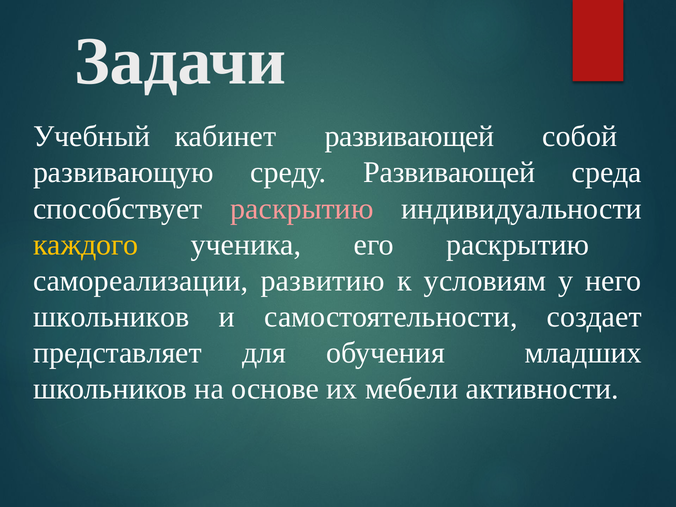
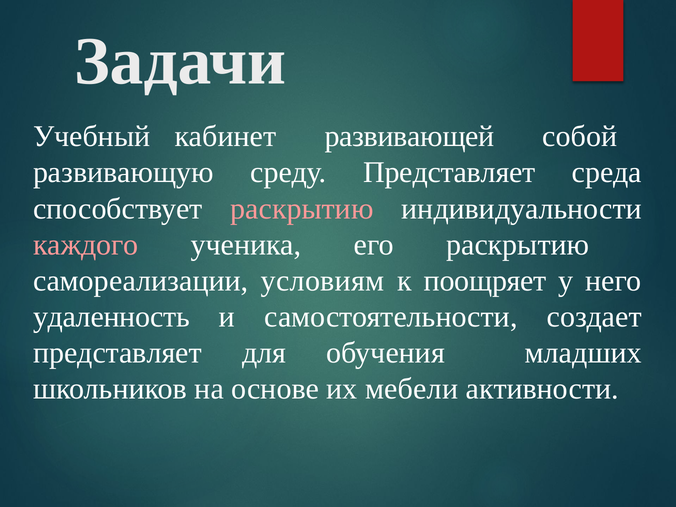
среду Развивающей: Развивающей -> Представляет
каждого colour: yellow -> pink
развитию: развитию -> условиям
условиям: условиям -> поощряет
школьников at (111, 317): школьников -> удаленность
